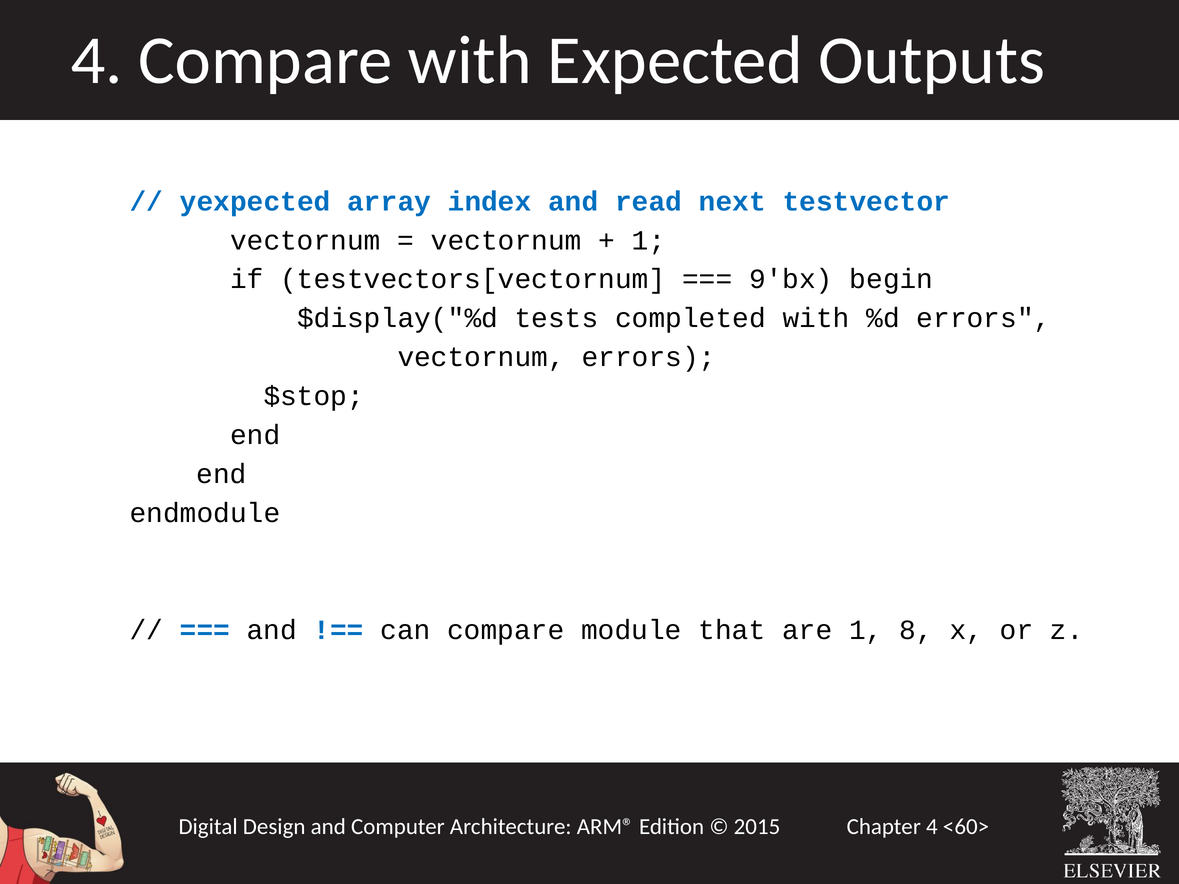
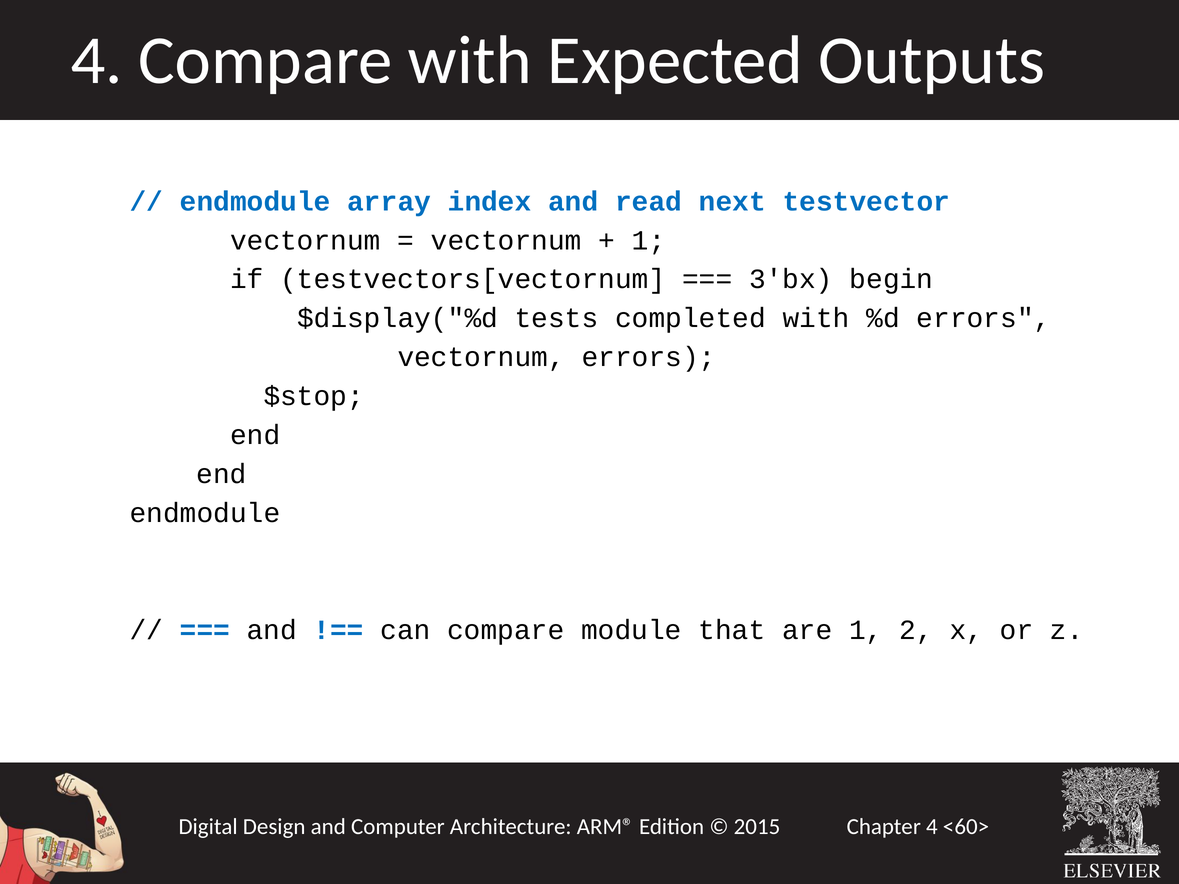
yexpected at (255, 201): yexpected -> endmodule
9'bx: 9'bx -> 3'bx
8: 8 -> 2
